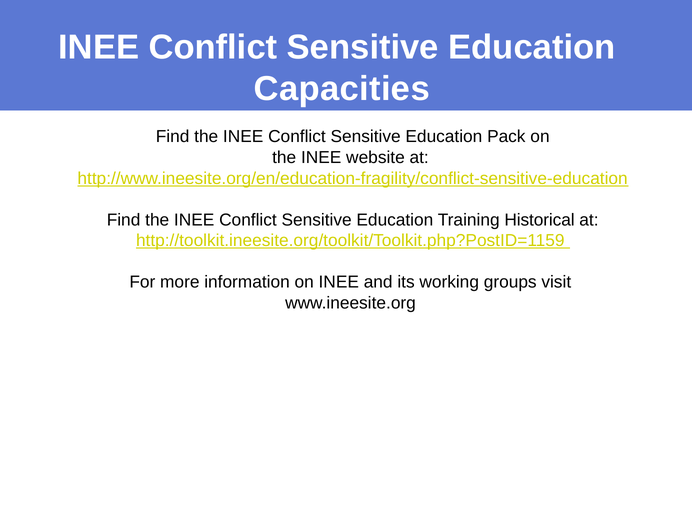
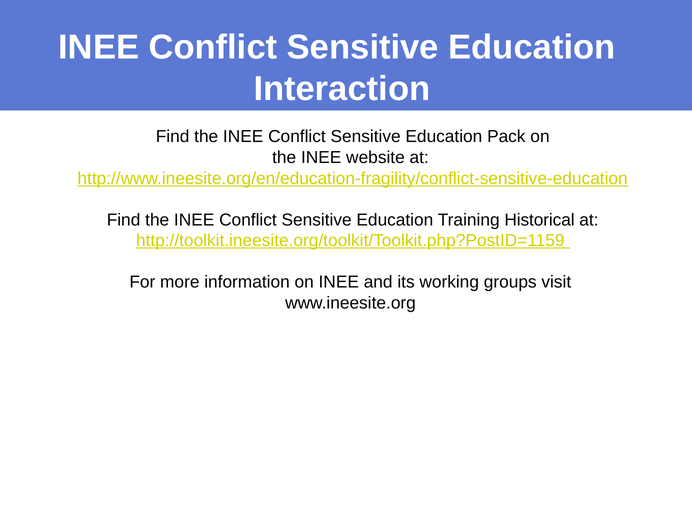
Capacities: Capacities -> Interaction
